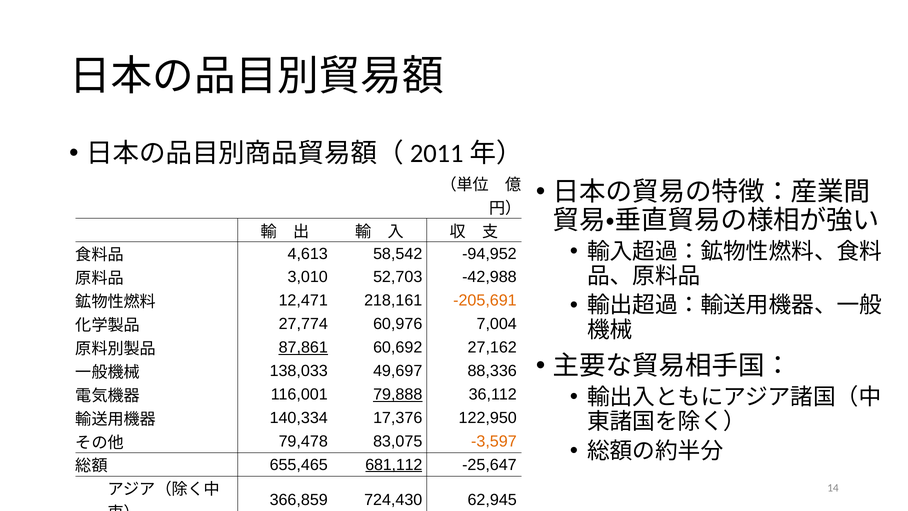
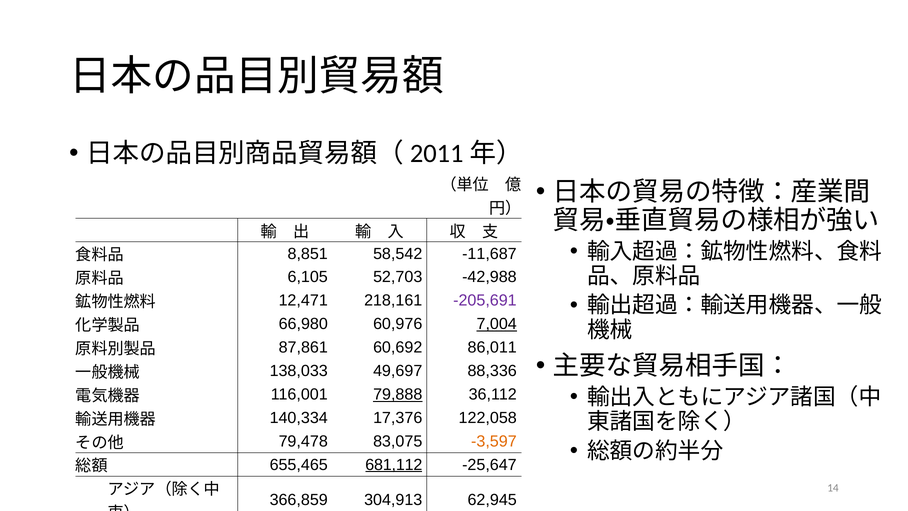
4,613: 4,613 -> 8,851
-94,952: -94,952 -> -11,687
3,010: 3,010 -> 6,105
-205,691 colour: orange -> purple
27,774: 27,774 -> 66,980
7,004 underline: none -> present
87,861 underline: present -> none
27,162: 27,162 -> 86,011
122,950: 122,950 -> 122,058
724,430: 724,430 -> 304,913
